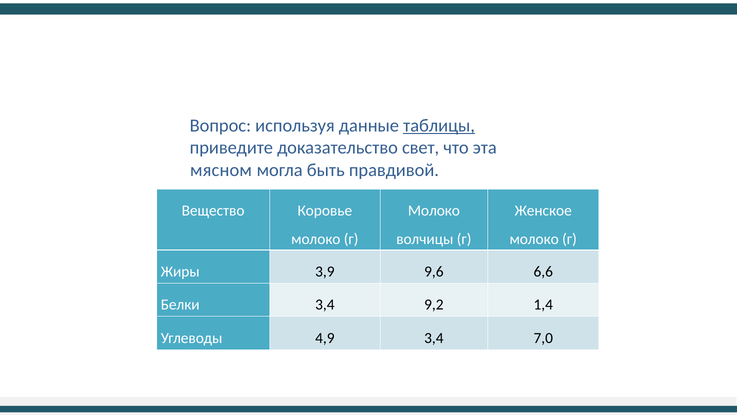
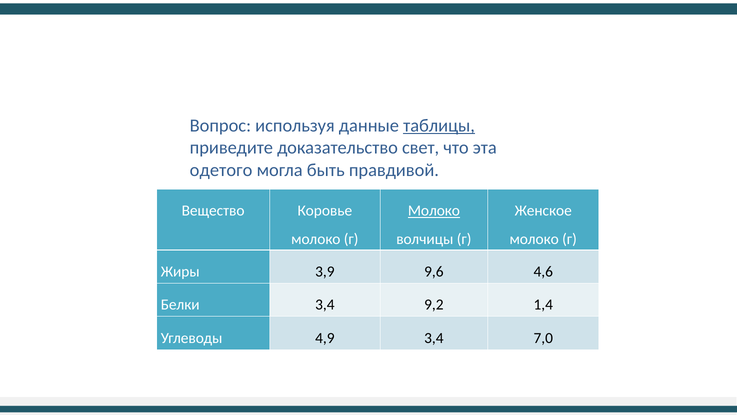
мясном: мясном -> одетого
Молоко at (434, 211) underline: none -> present
6,6: 6,6 -> 4,6
